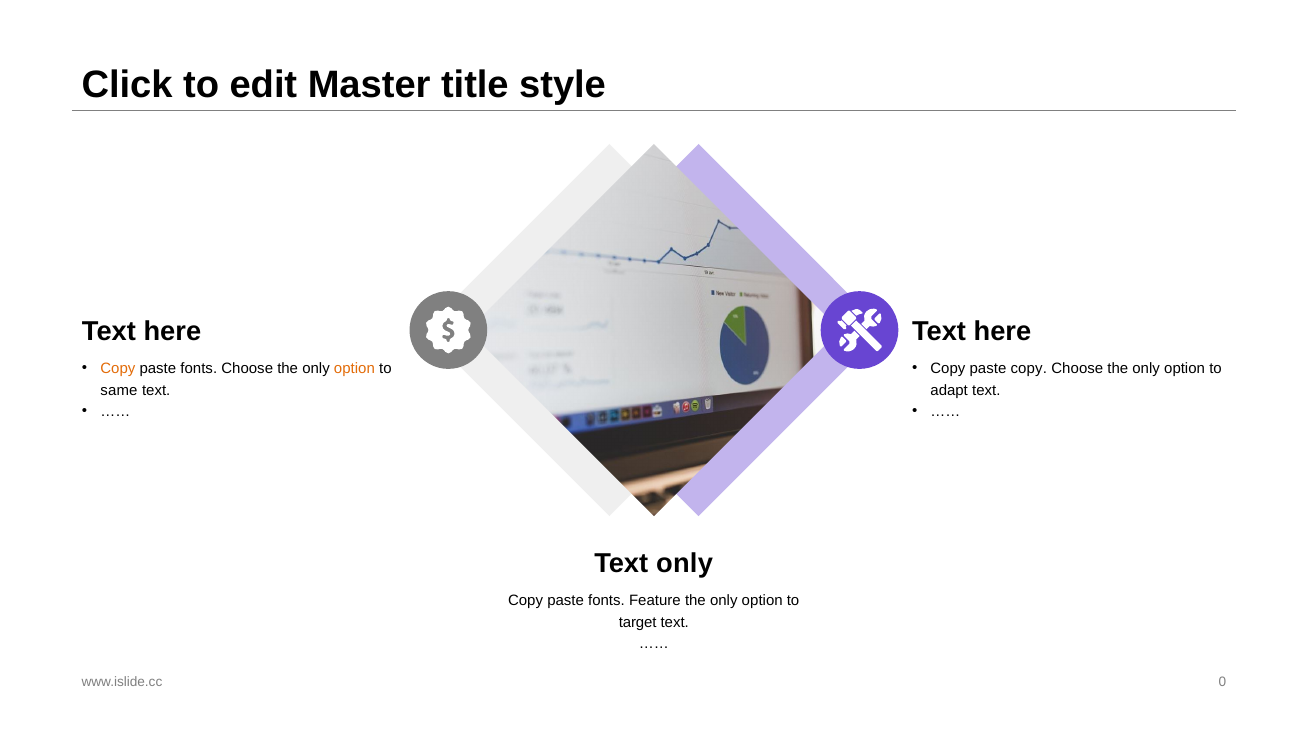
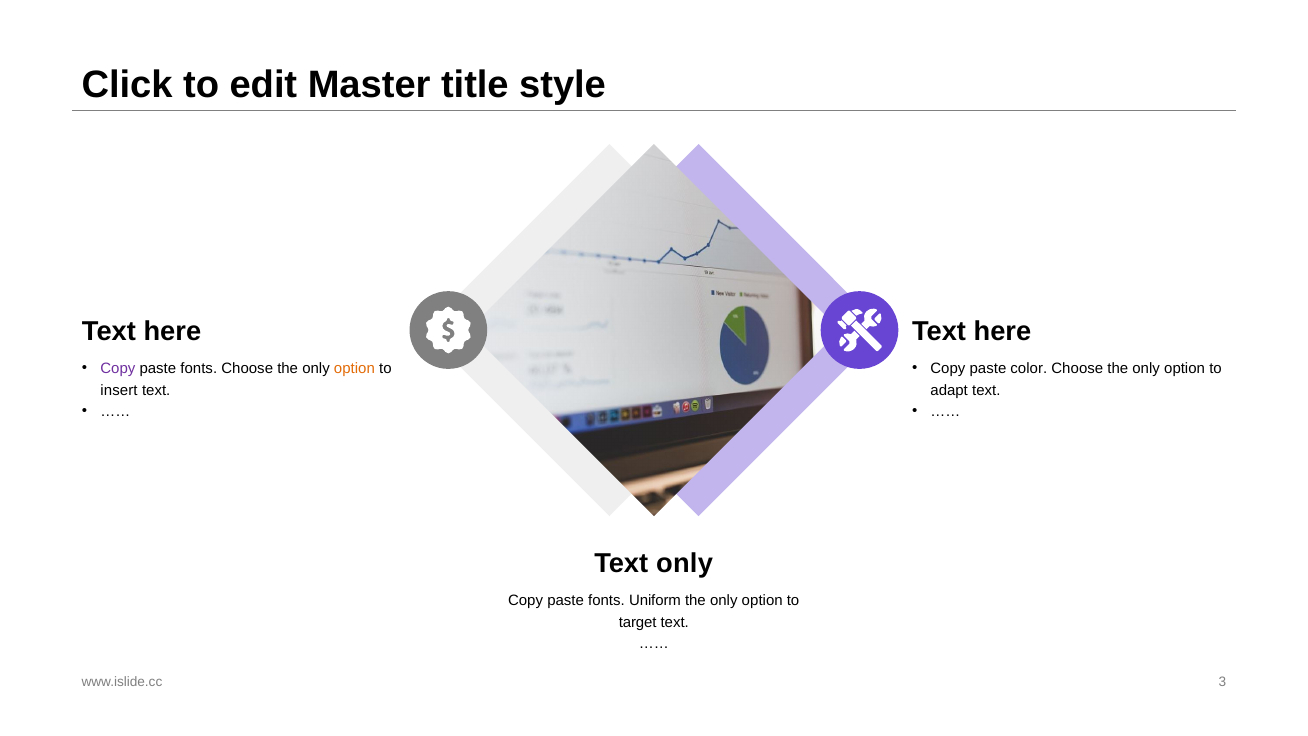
Copy at (118, 368) colour: orange -> purple
paste copy: copy -> color
same: same -> insert
Feature: Feature -> Uniform
0: 0 -> 3
